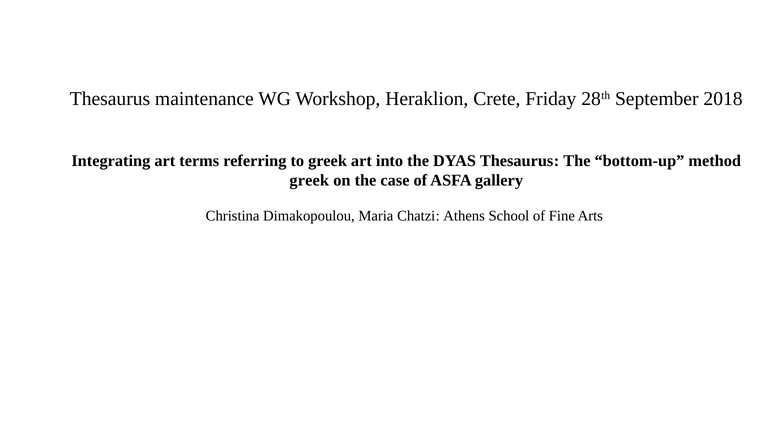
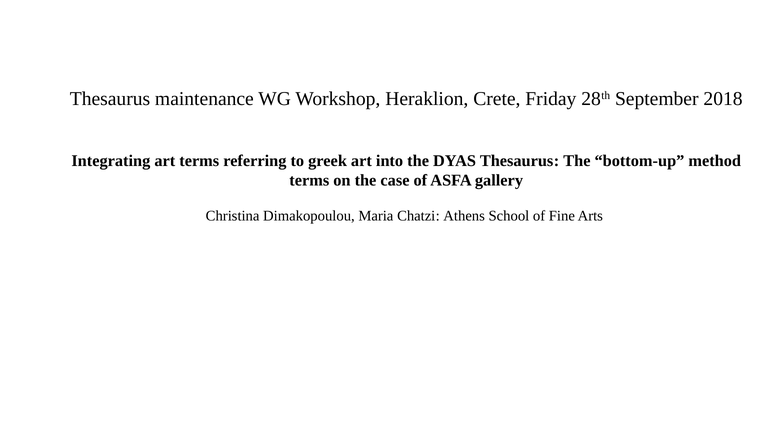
greek at (309, 180): greek -> terms
